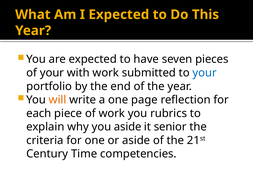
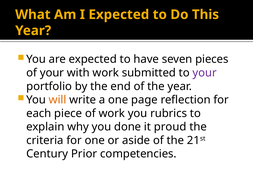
your at (205, 73) colour: blue -> purple
you aside: aside -> done
senior: senior -> proud
Time: Time -> Prior
